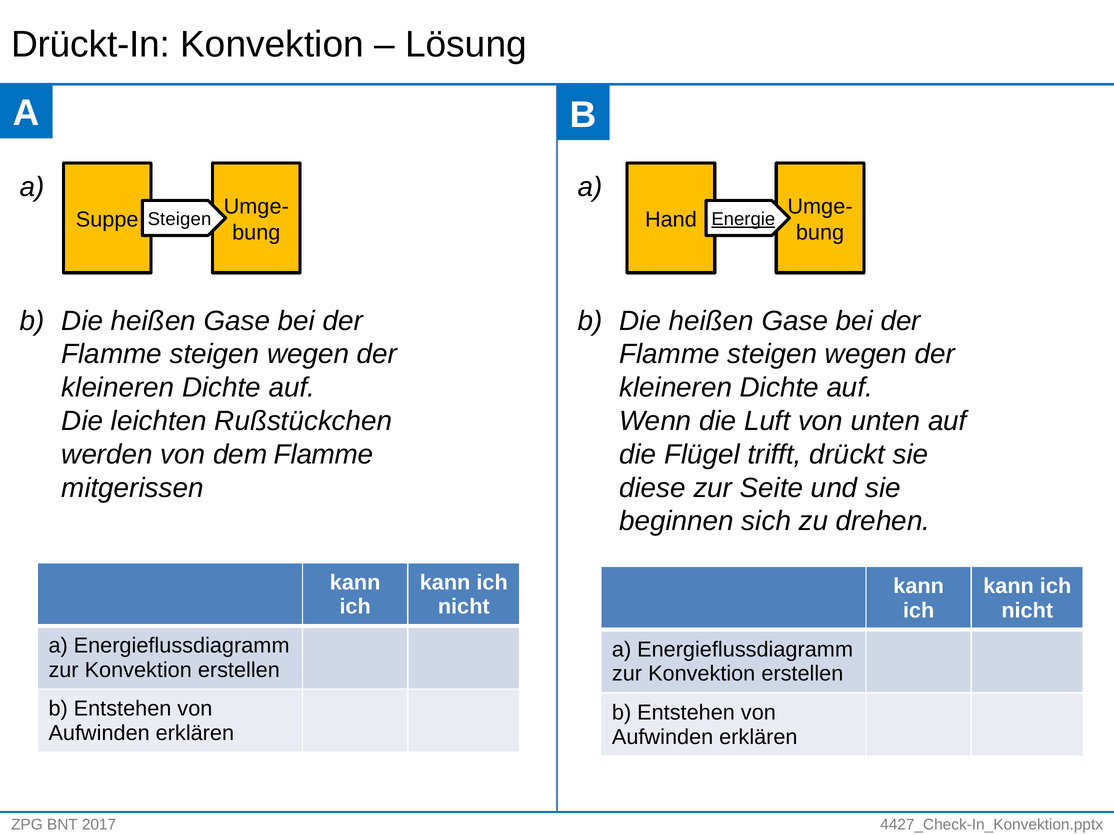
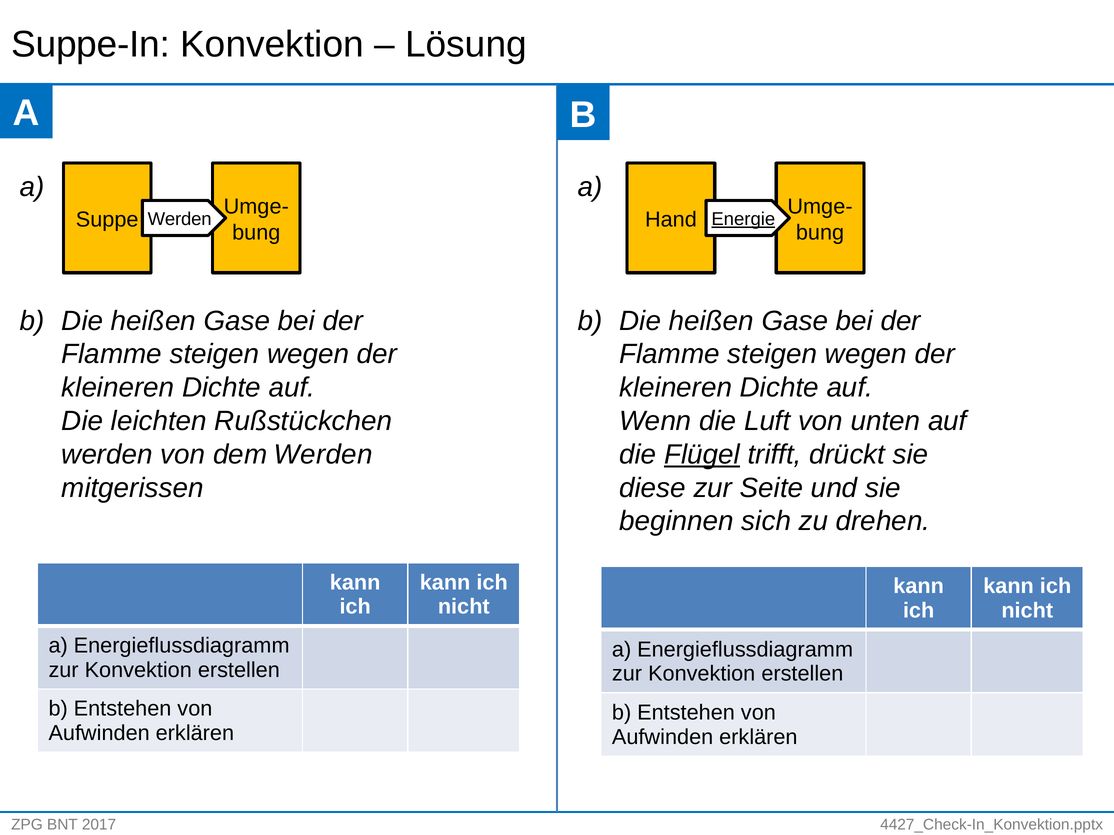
Drückt-In: Drückt-In -> Suppe-In
Steigen at (179, 219): Steigen -> Werden
dem Flamme: Flamme -> Werden
Flügel underline: none -> present
